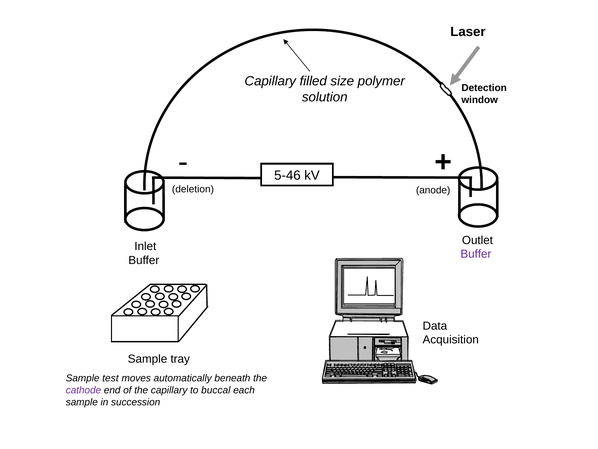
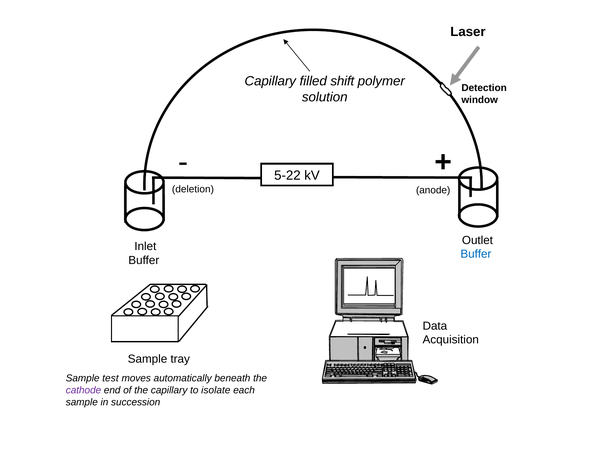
size: size -> shift
5-46: 5-46 -> 5-22
Buffer at (476, 254) colour: purple -> blue
buccal: buccal -> isolate
